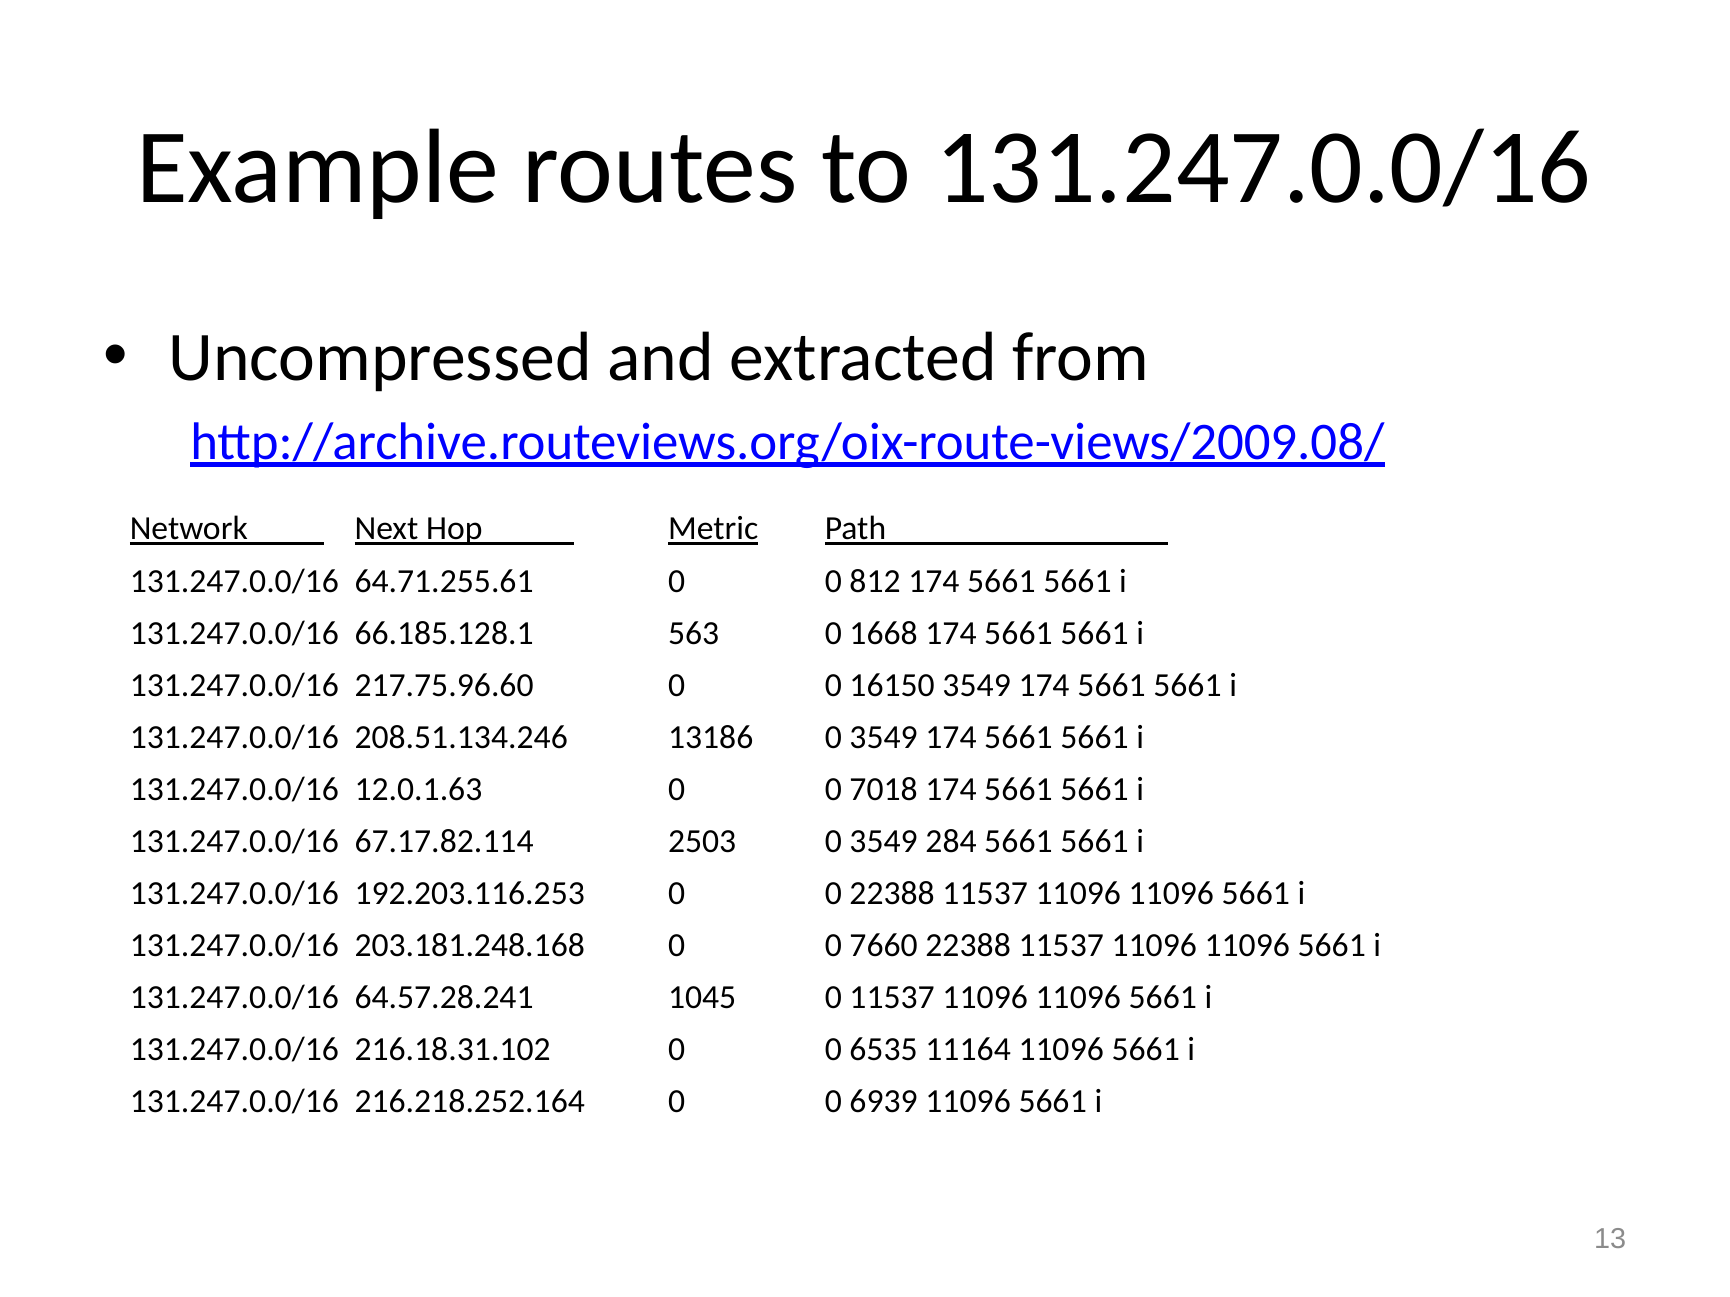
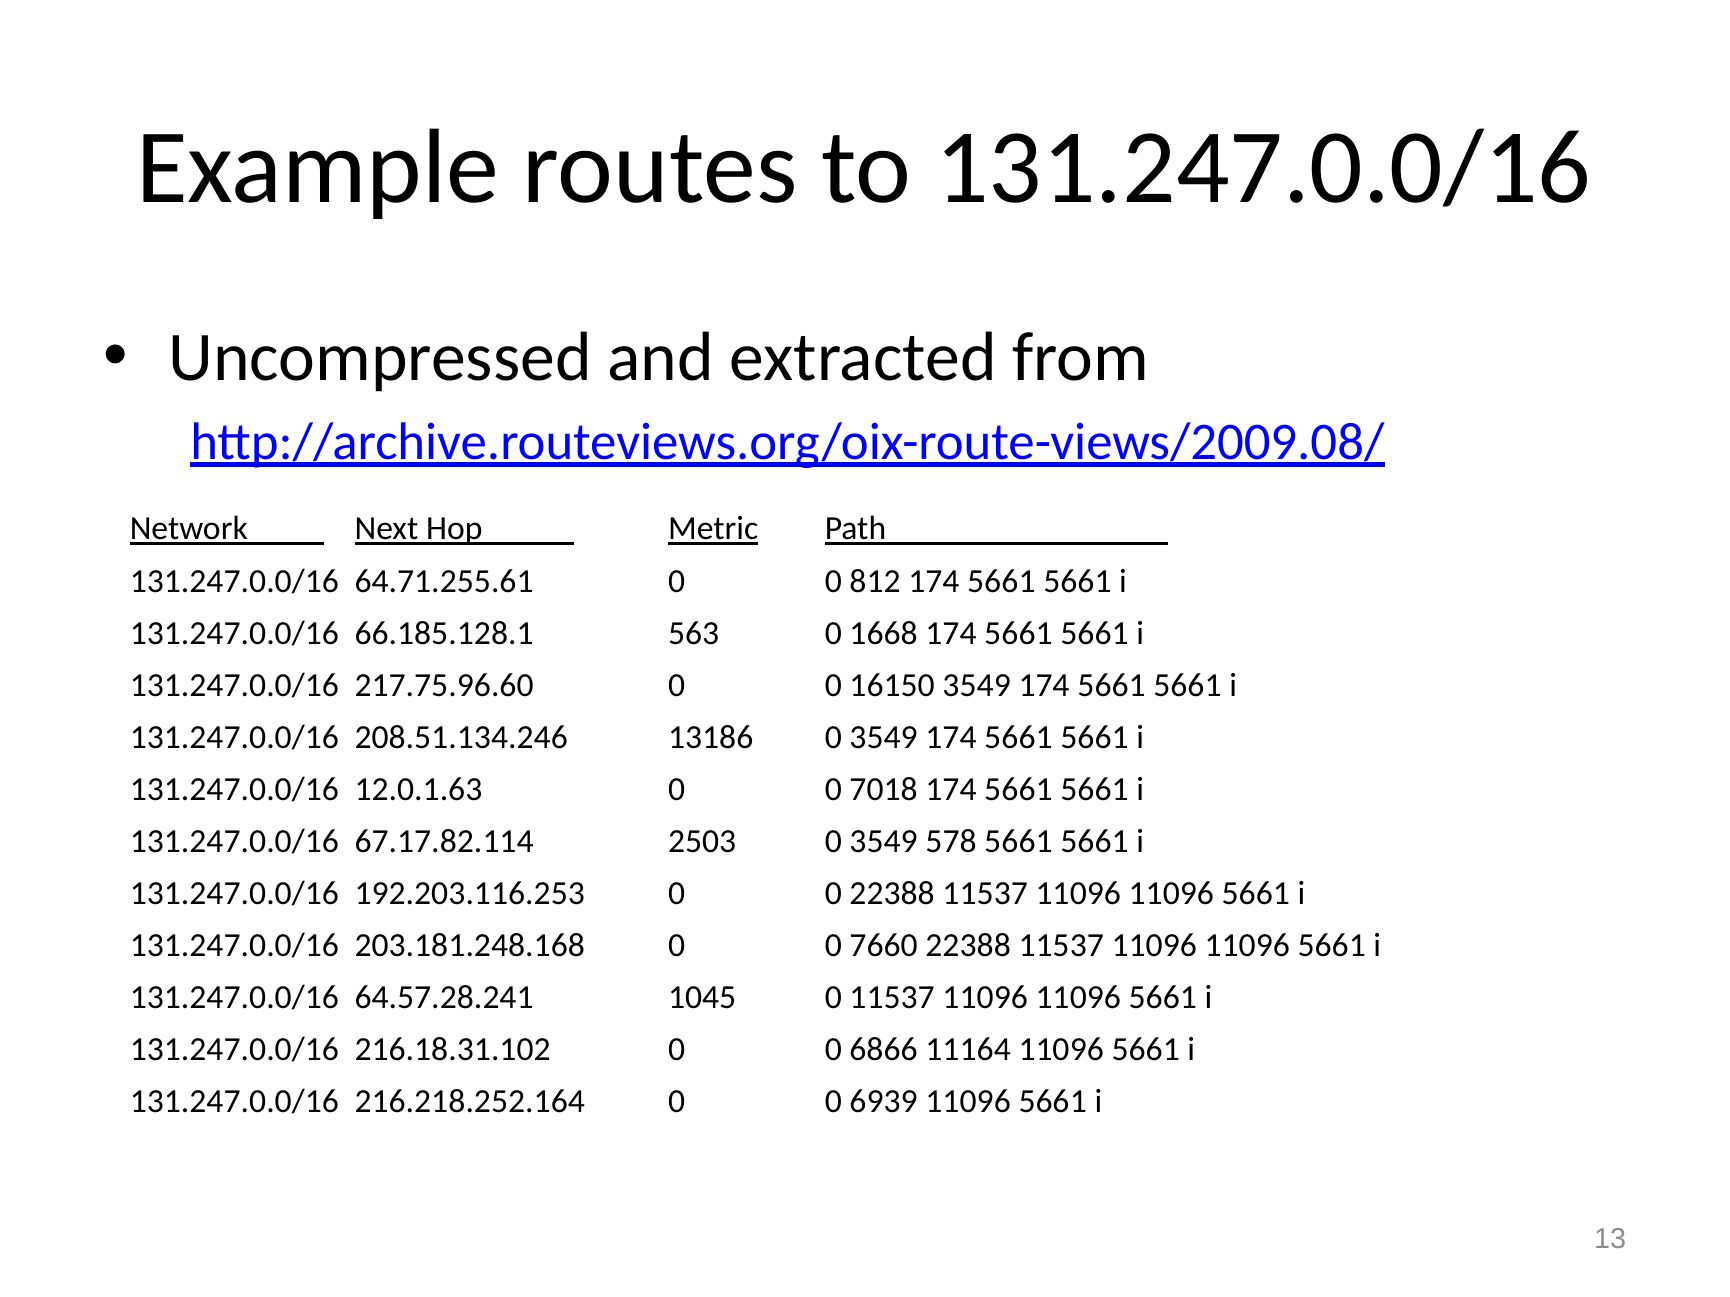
284: 284 -> 578
6535: 6535 -> 6866
